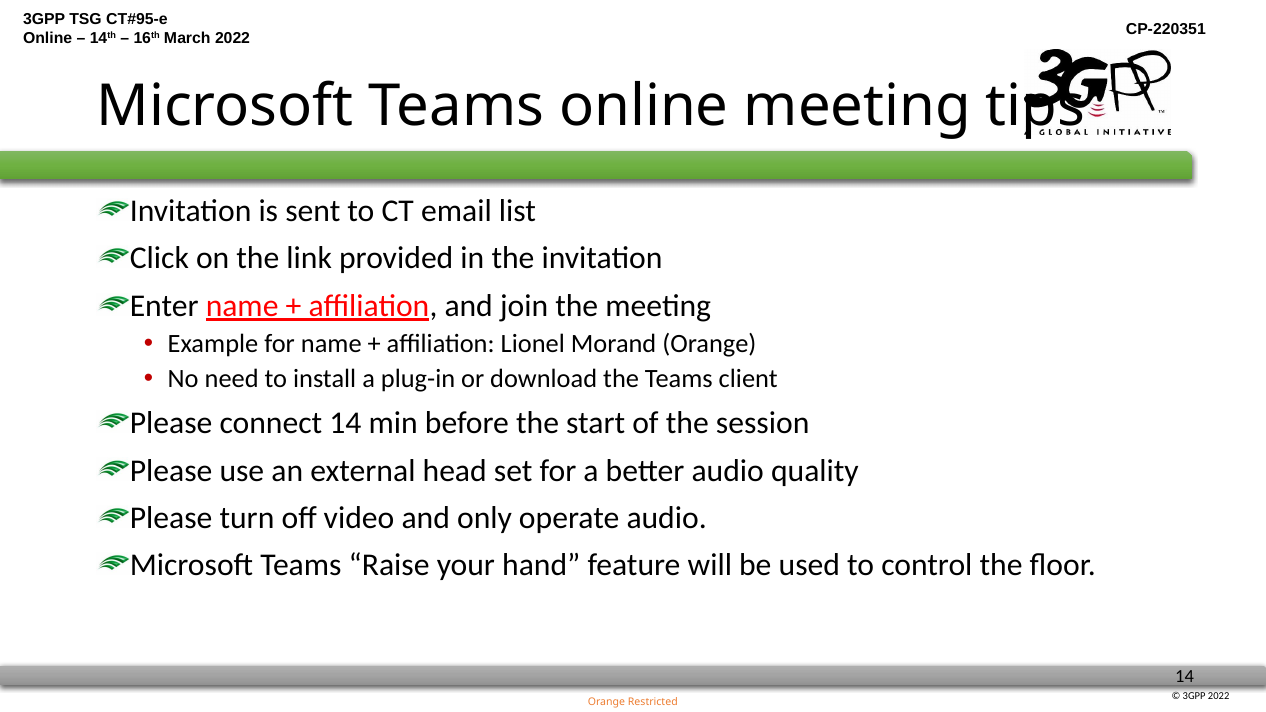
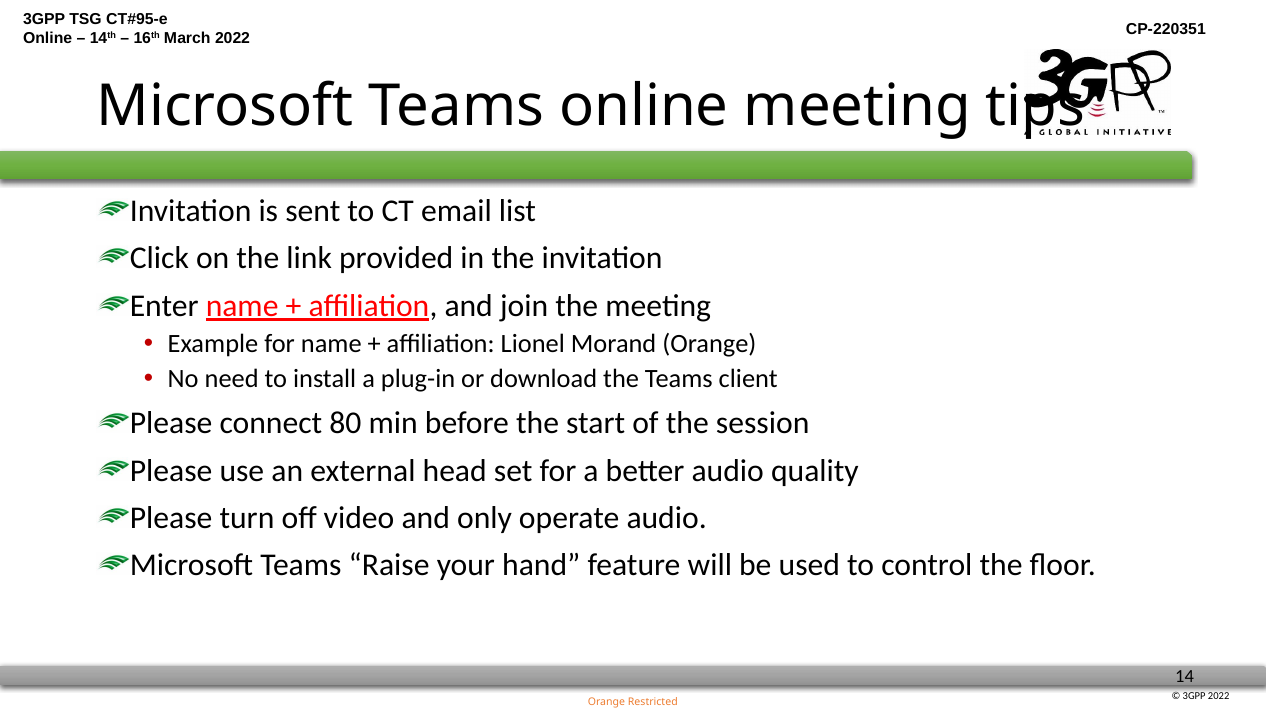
connect 14: 14 -> 80
